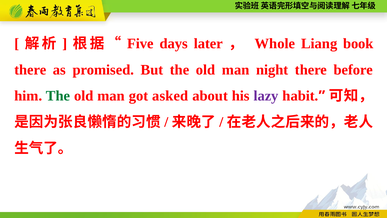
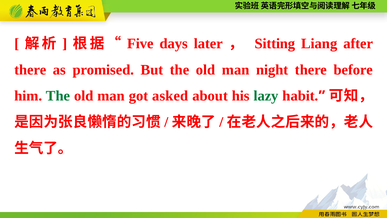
Whole: Whole -> Sitting
book: book -> after
lazy colour: purple -> green
